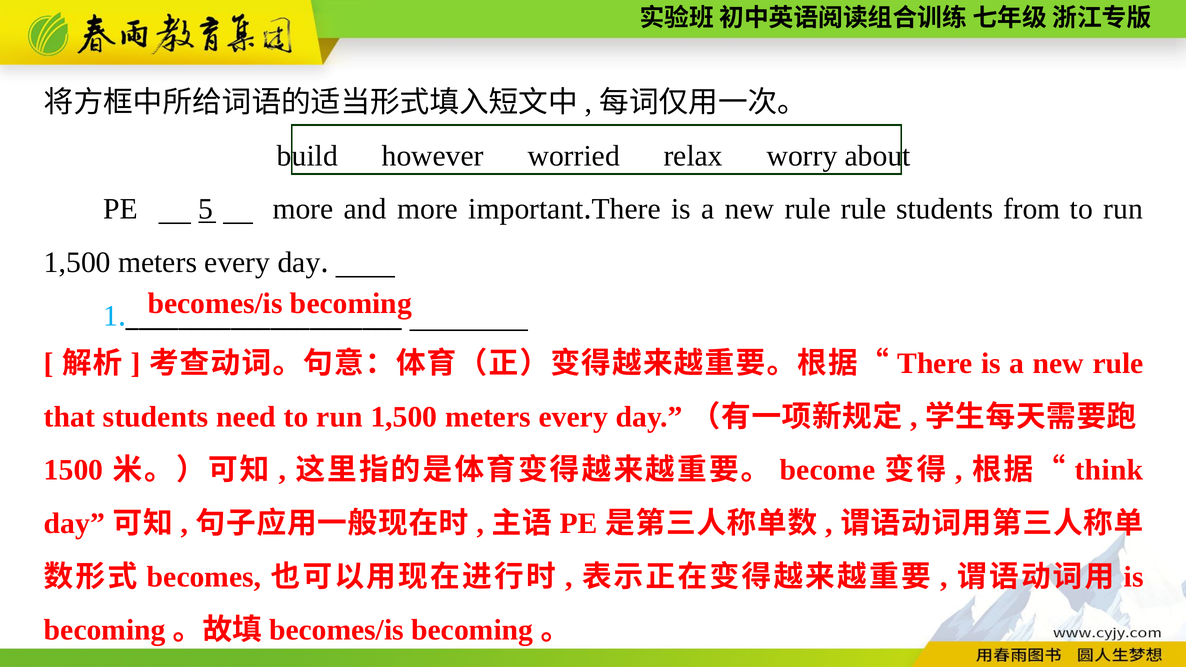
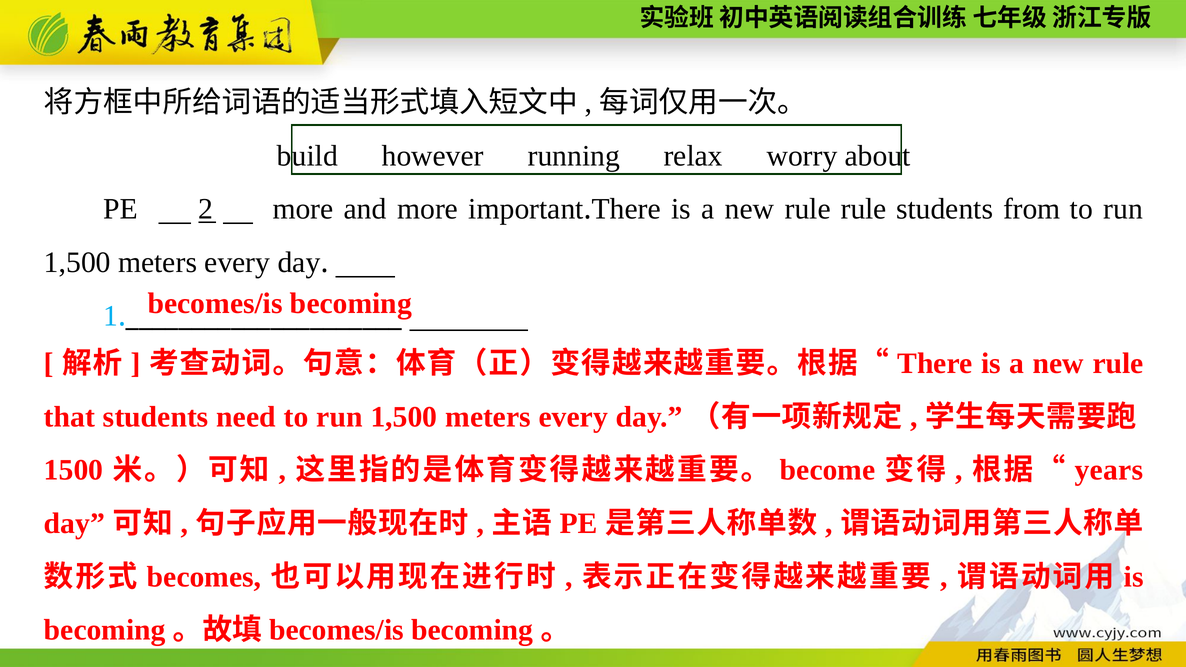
worried: worried -> running
5: 5 -> 2
think: think -> years
